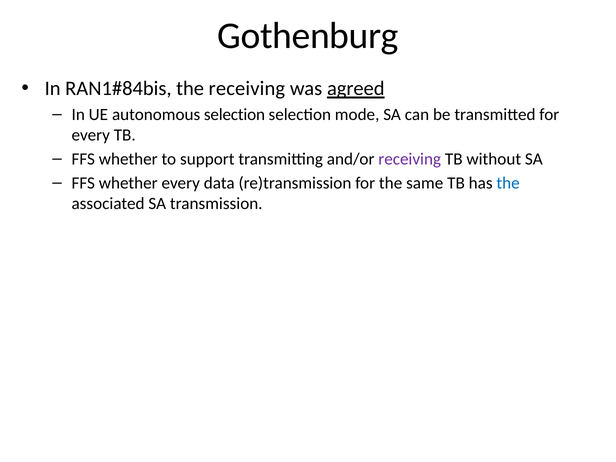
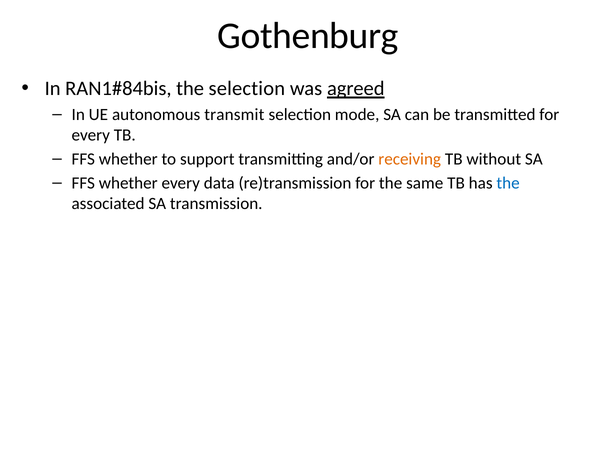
the receiving: receiving -> selection
autonomous selection: selection -> transmit
receiving at (410, 159) colour: purple -> orange
